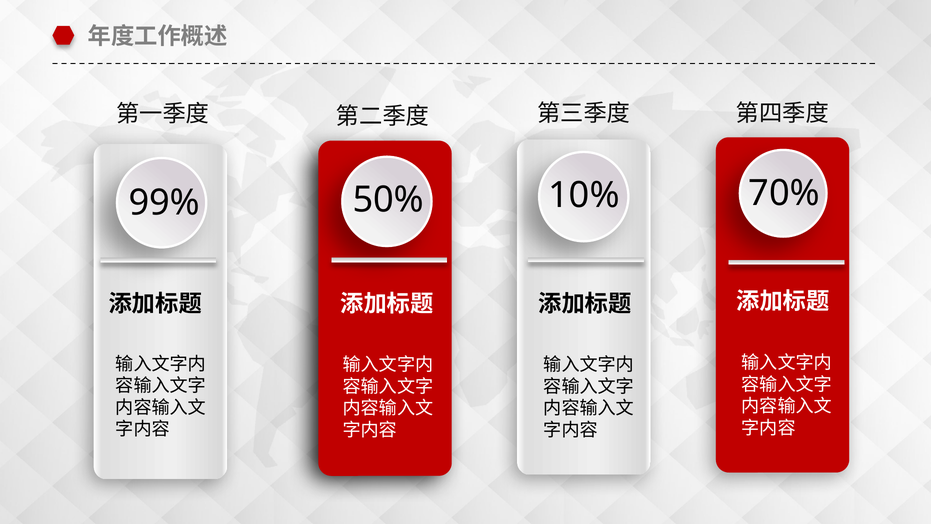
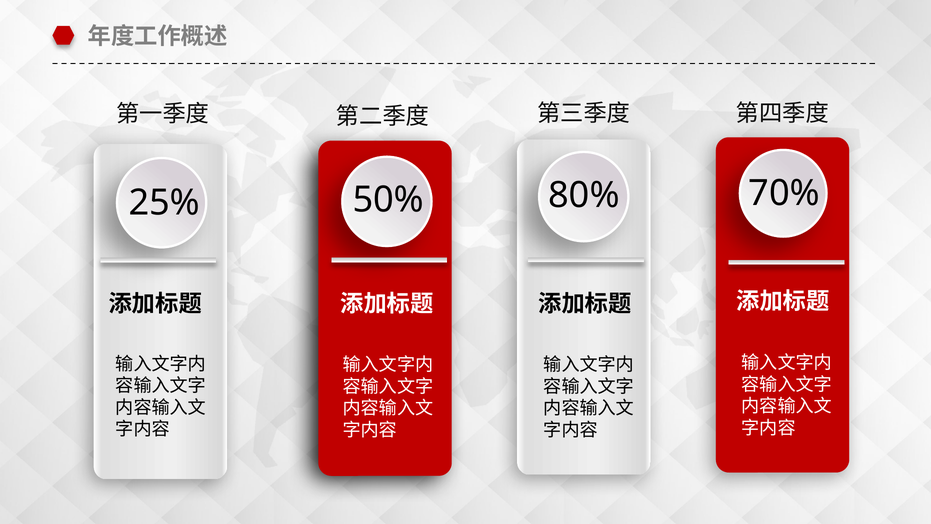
99%: 99% -> 25%
10%: 10% -> 80%
